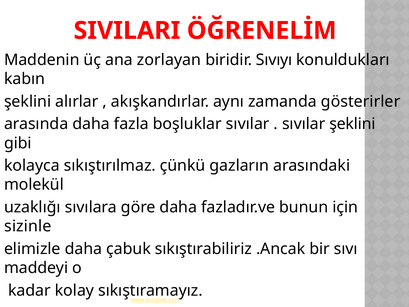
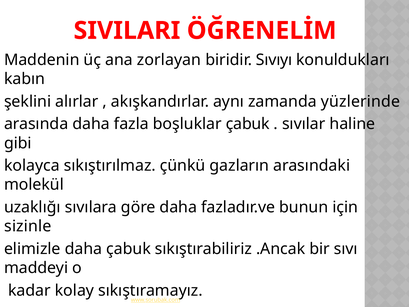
gösterirler: gösterirler -> yüzlerinde
boşluklar sıvılar: sıvılar -> çabuk
sıvılar şeklini: şeklini -> haline
